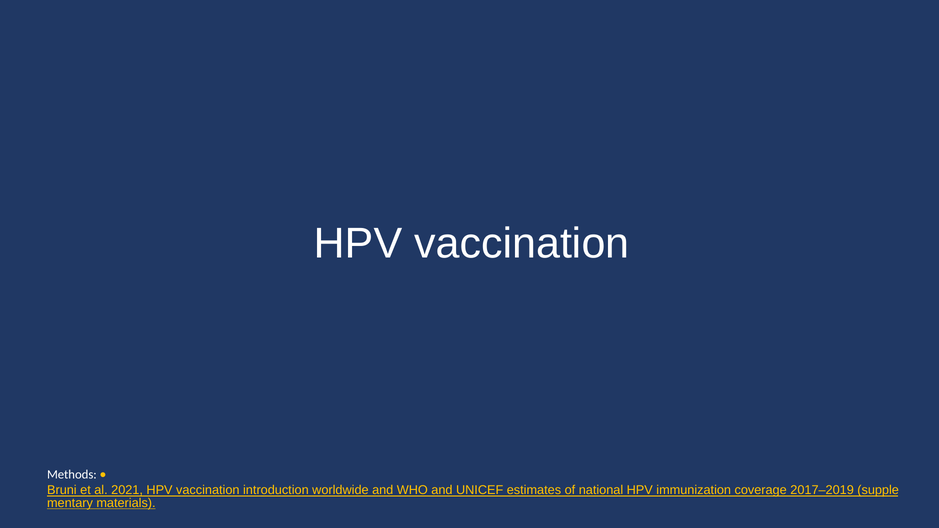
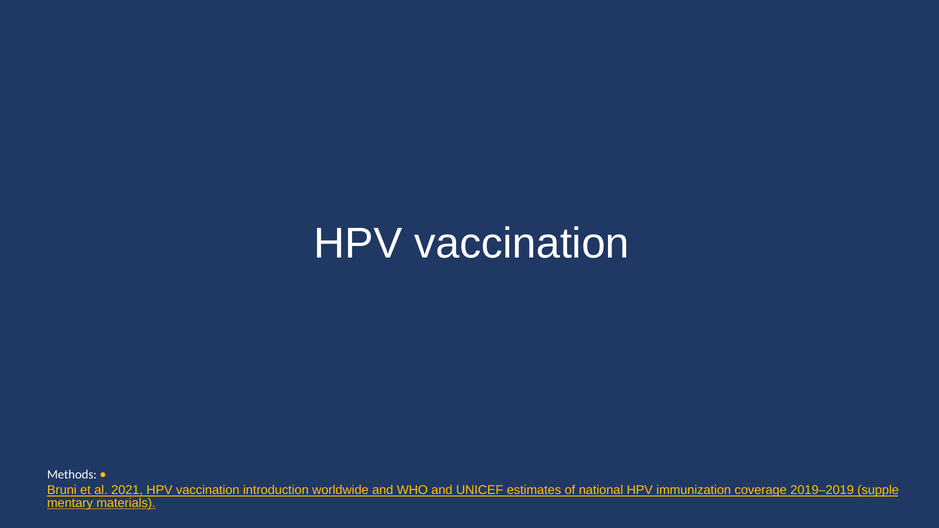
2017–2019: 2017–2019 -> 2019–2019
